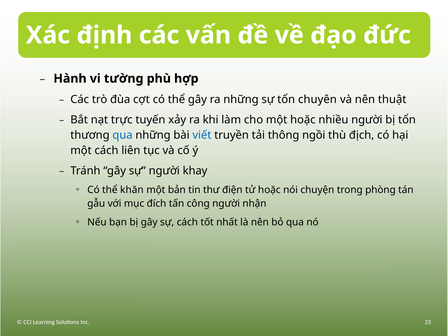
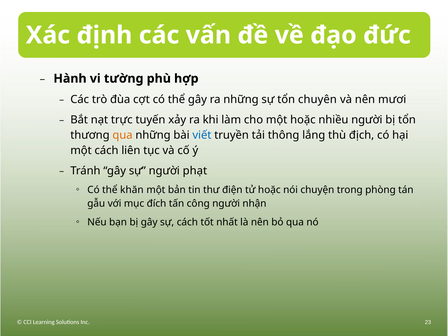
thuật: thuật -> mươi
qua at (123, 135) colour: blue -> orange
ngồi: ngồi -> lắng
khay: khay -> phạt
